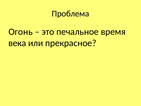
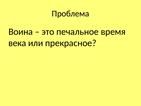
Огонь: Огонь -> Воина
